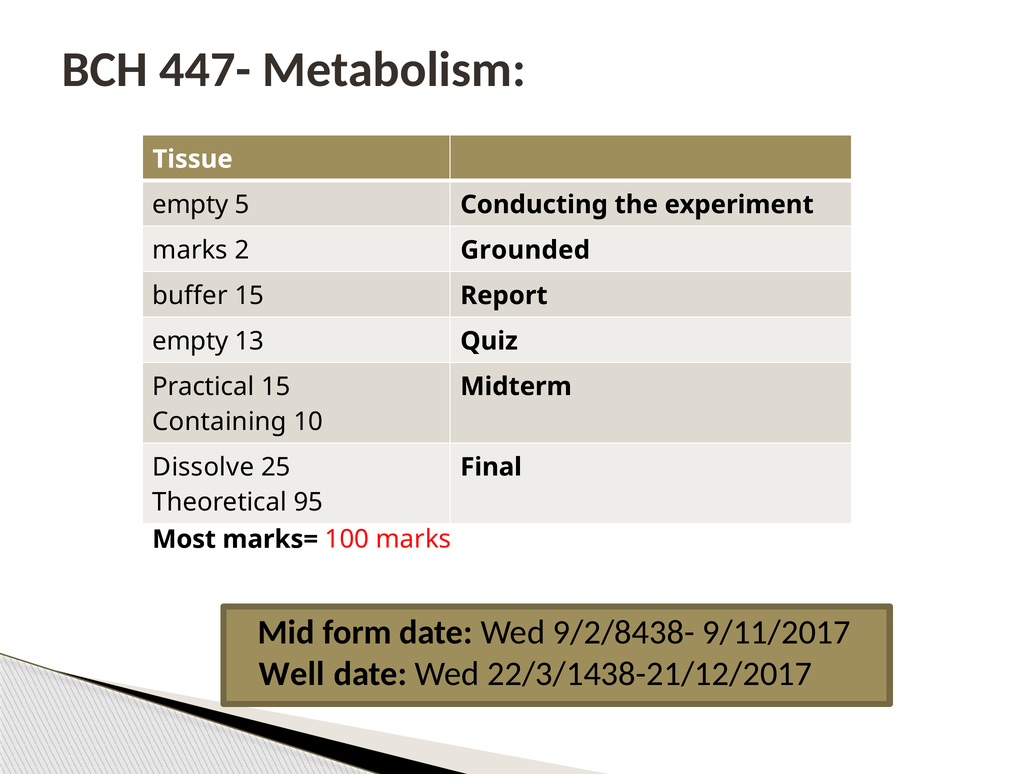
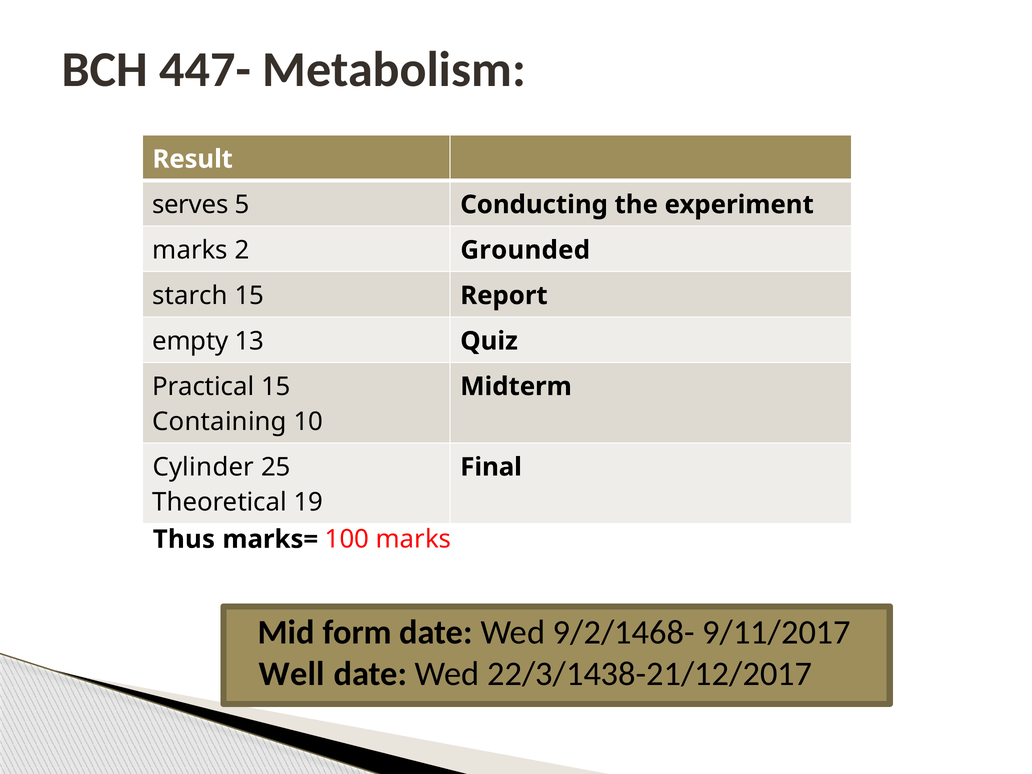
Tissue: Tissue -> Result
empty at (190, 205): empty -> serves
buffer: buffer -> starch
Dissolve: Dissolve -> Cylinder
95: 95 -> 19
Most: Most -> Thus
9/2/8438-: 9/2/8438- -> 9/2/1468-
